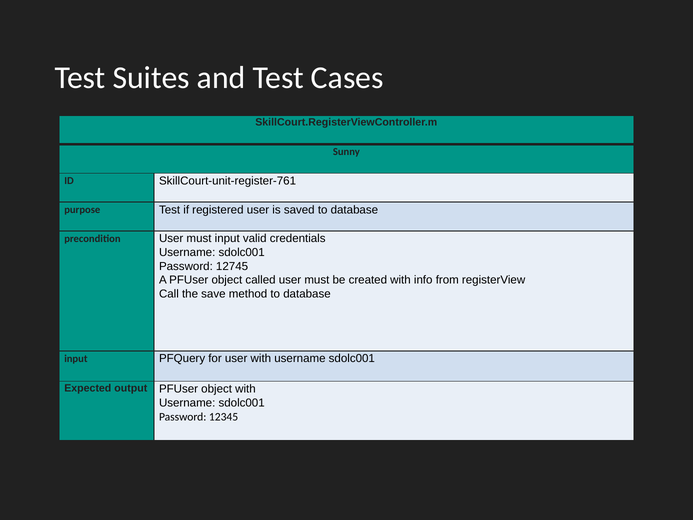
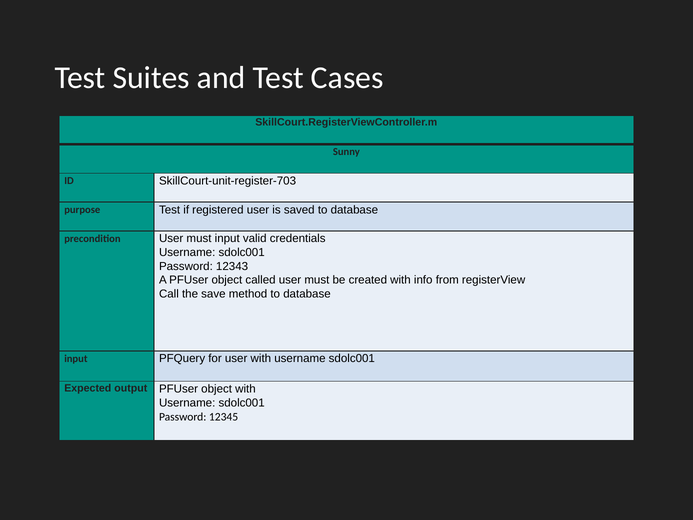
SkillCourt-unit-register-761: SkillCourt-unit-register-761 -> SkillCourt-unit-register-703
12745: 12745 -> 12343
